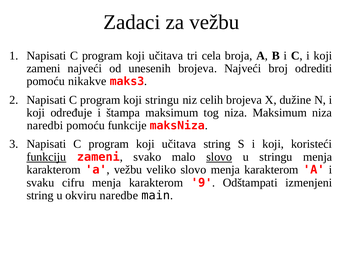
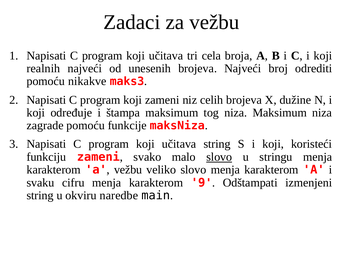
zameni at (43, 69): zameni -> realnih
koji stringu: stringu -> zameni
naredbi: naredbi -> zagrade
funkciju underline: present -> none
